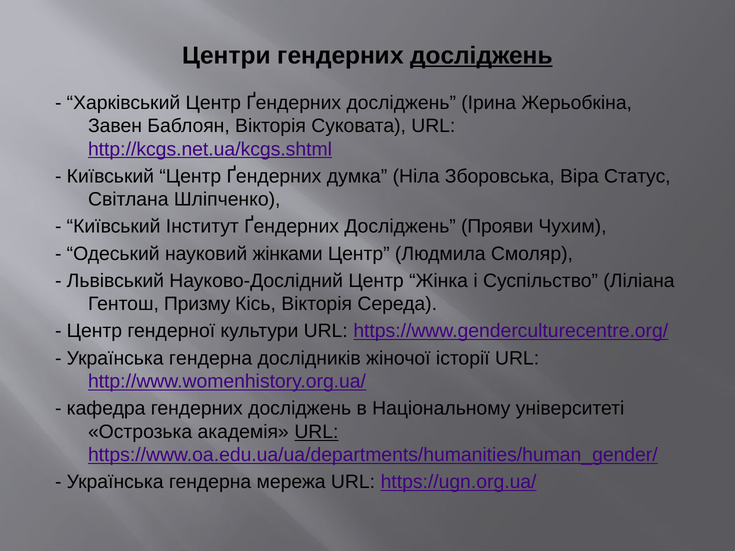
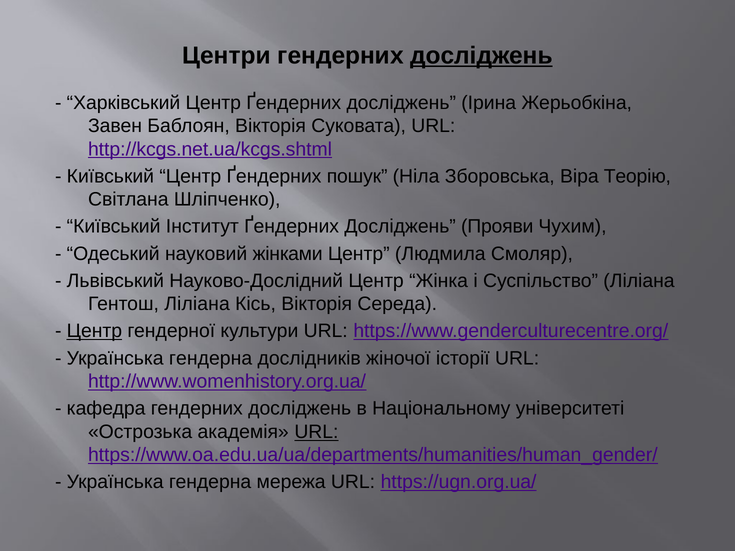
думка: думка -> пошук
Статус: Статус -> Теорію
Гентош Призму: Призму -> Ліліана
Центр at (94, 331) underline: none -> present
